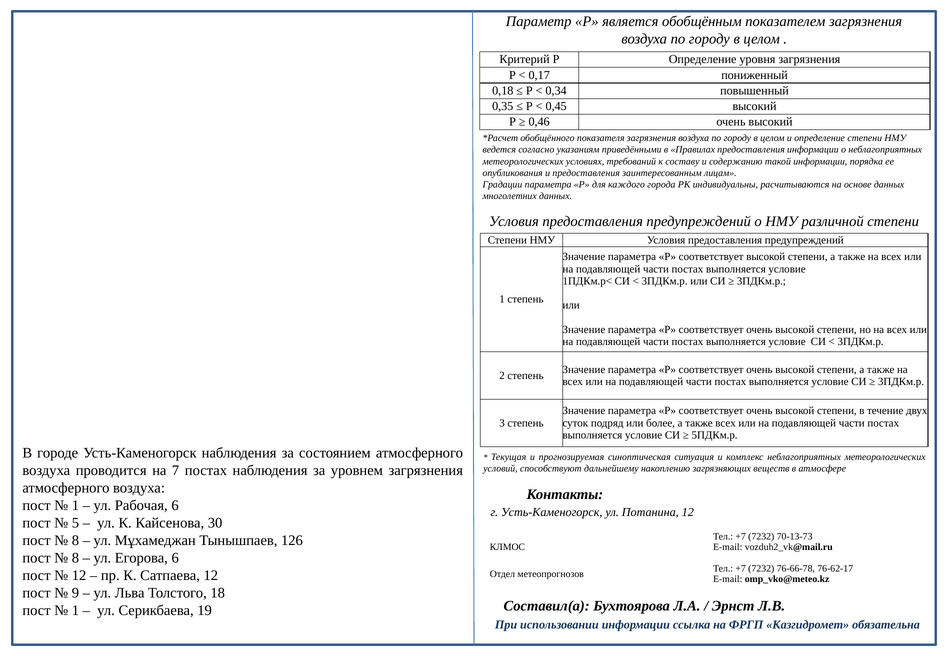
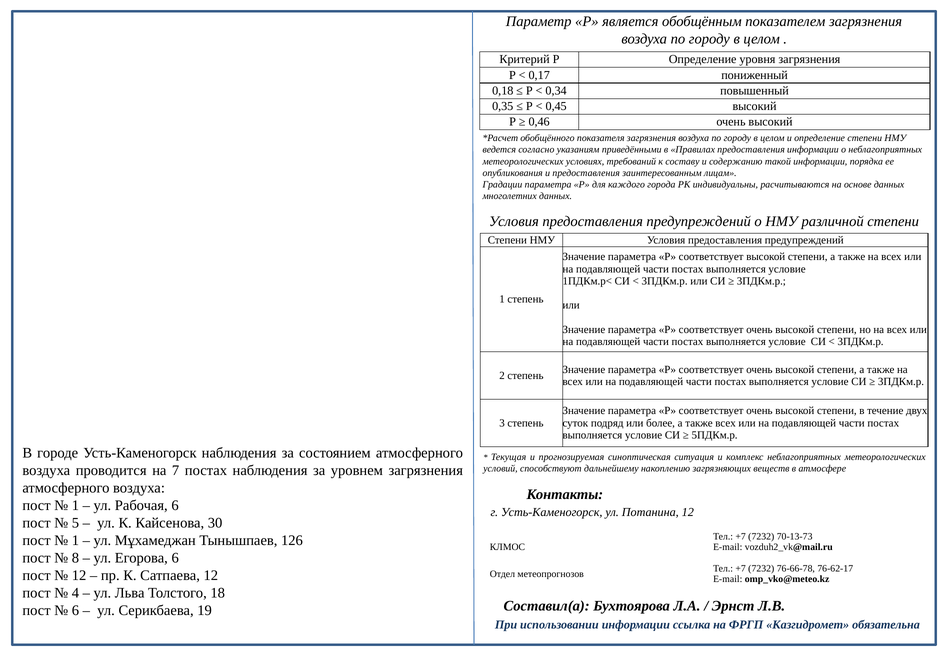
8 at (75, 541): 8 -> 1
9: 9 -> 4
1 at (75, 611): 1 -> 6
